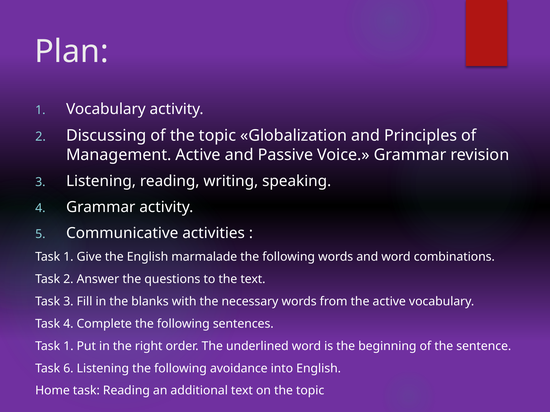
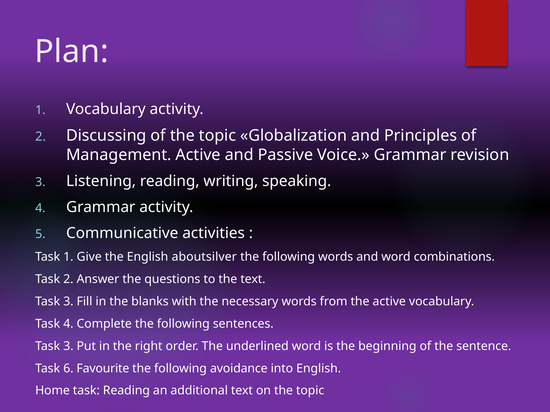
marmalade: marmalade -> aboutsilver
1 at (68, 346): 1 -> 3
6 Listening: Listening -> Favourite
